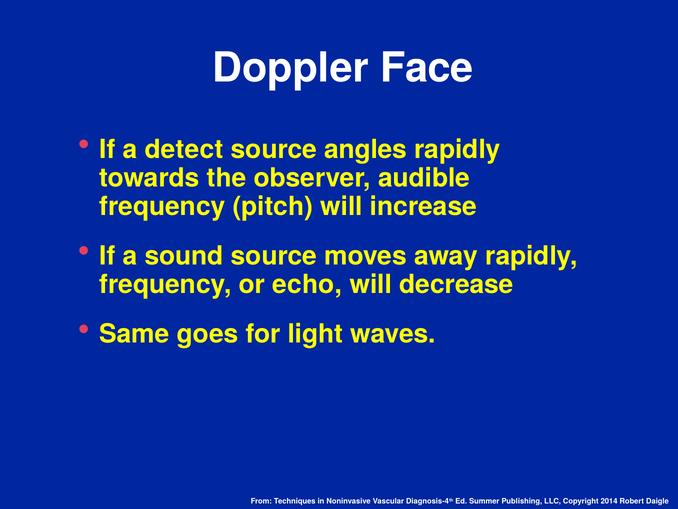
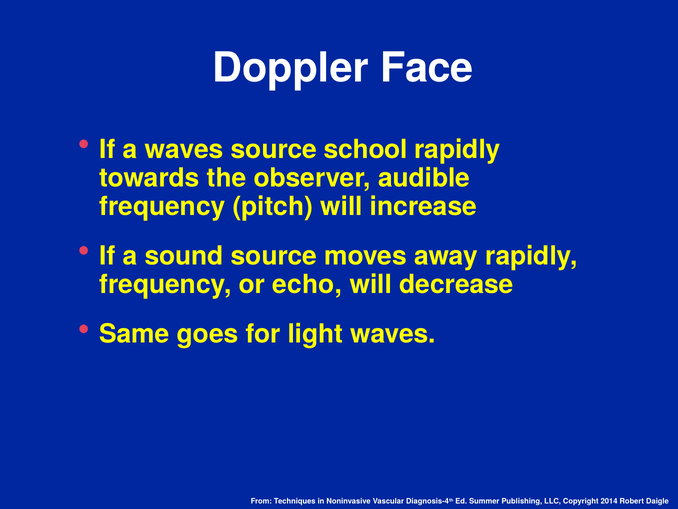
a detect: detect -> waves
angles: angles -> school
